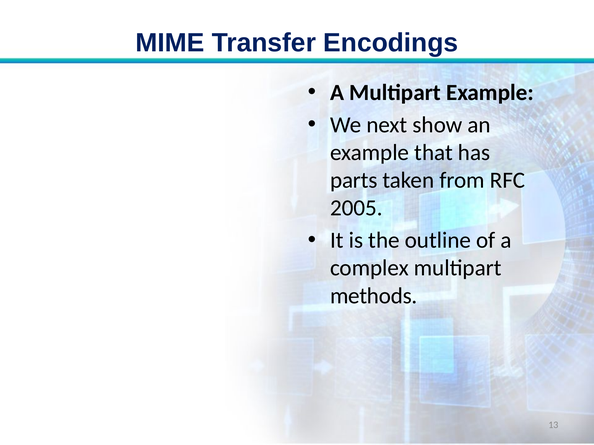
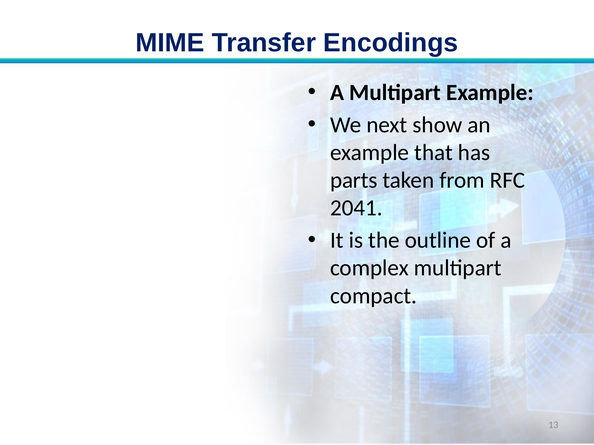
2005: 2005 -> 2041
methods: methods -> compact
